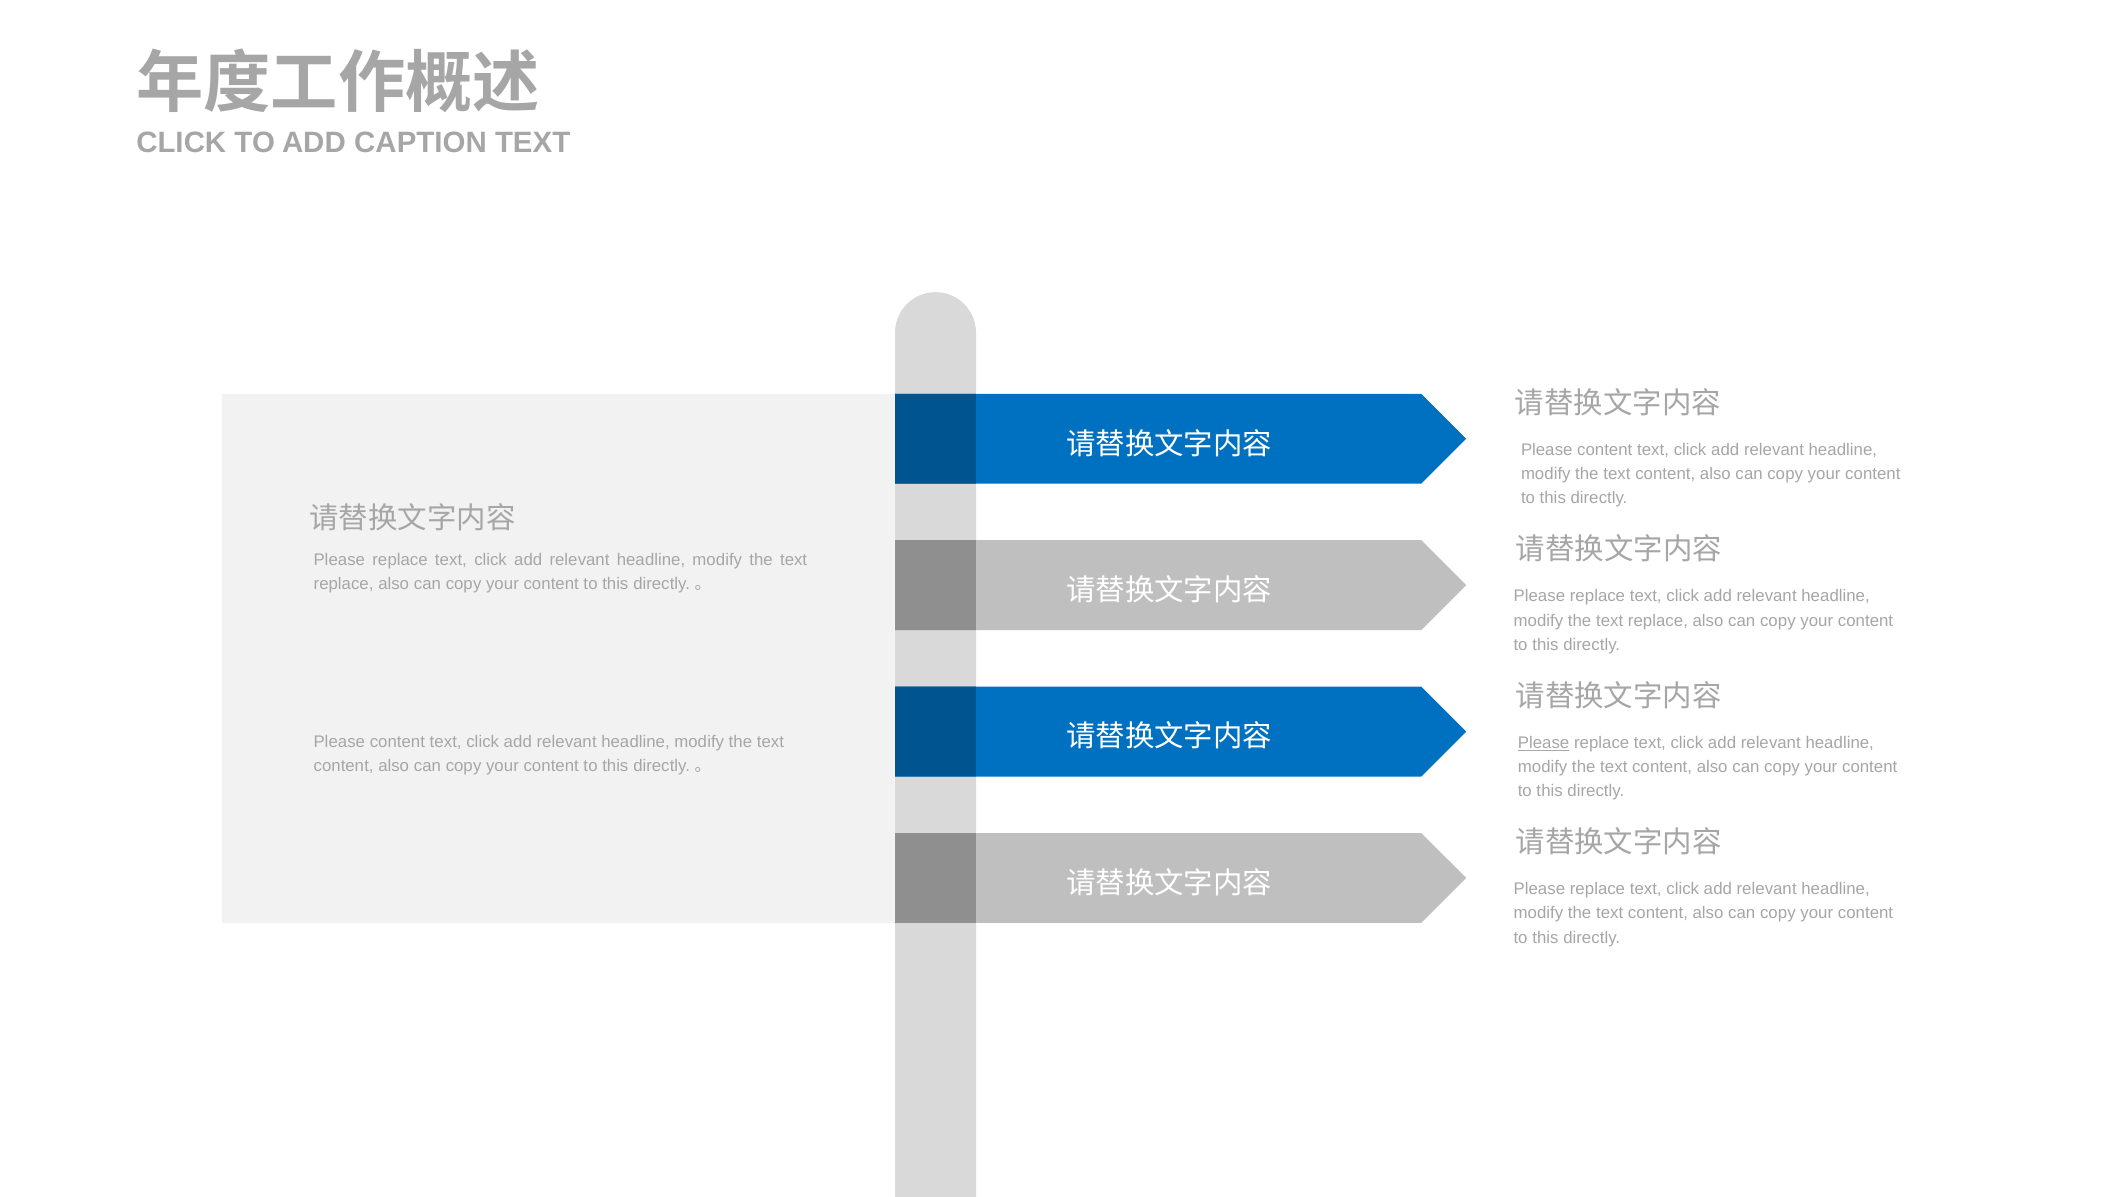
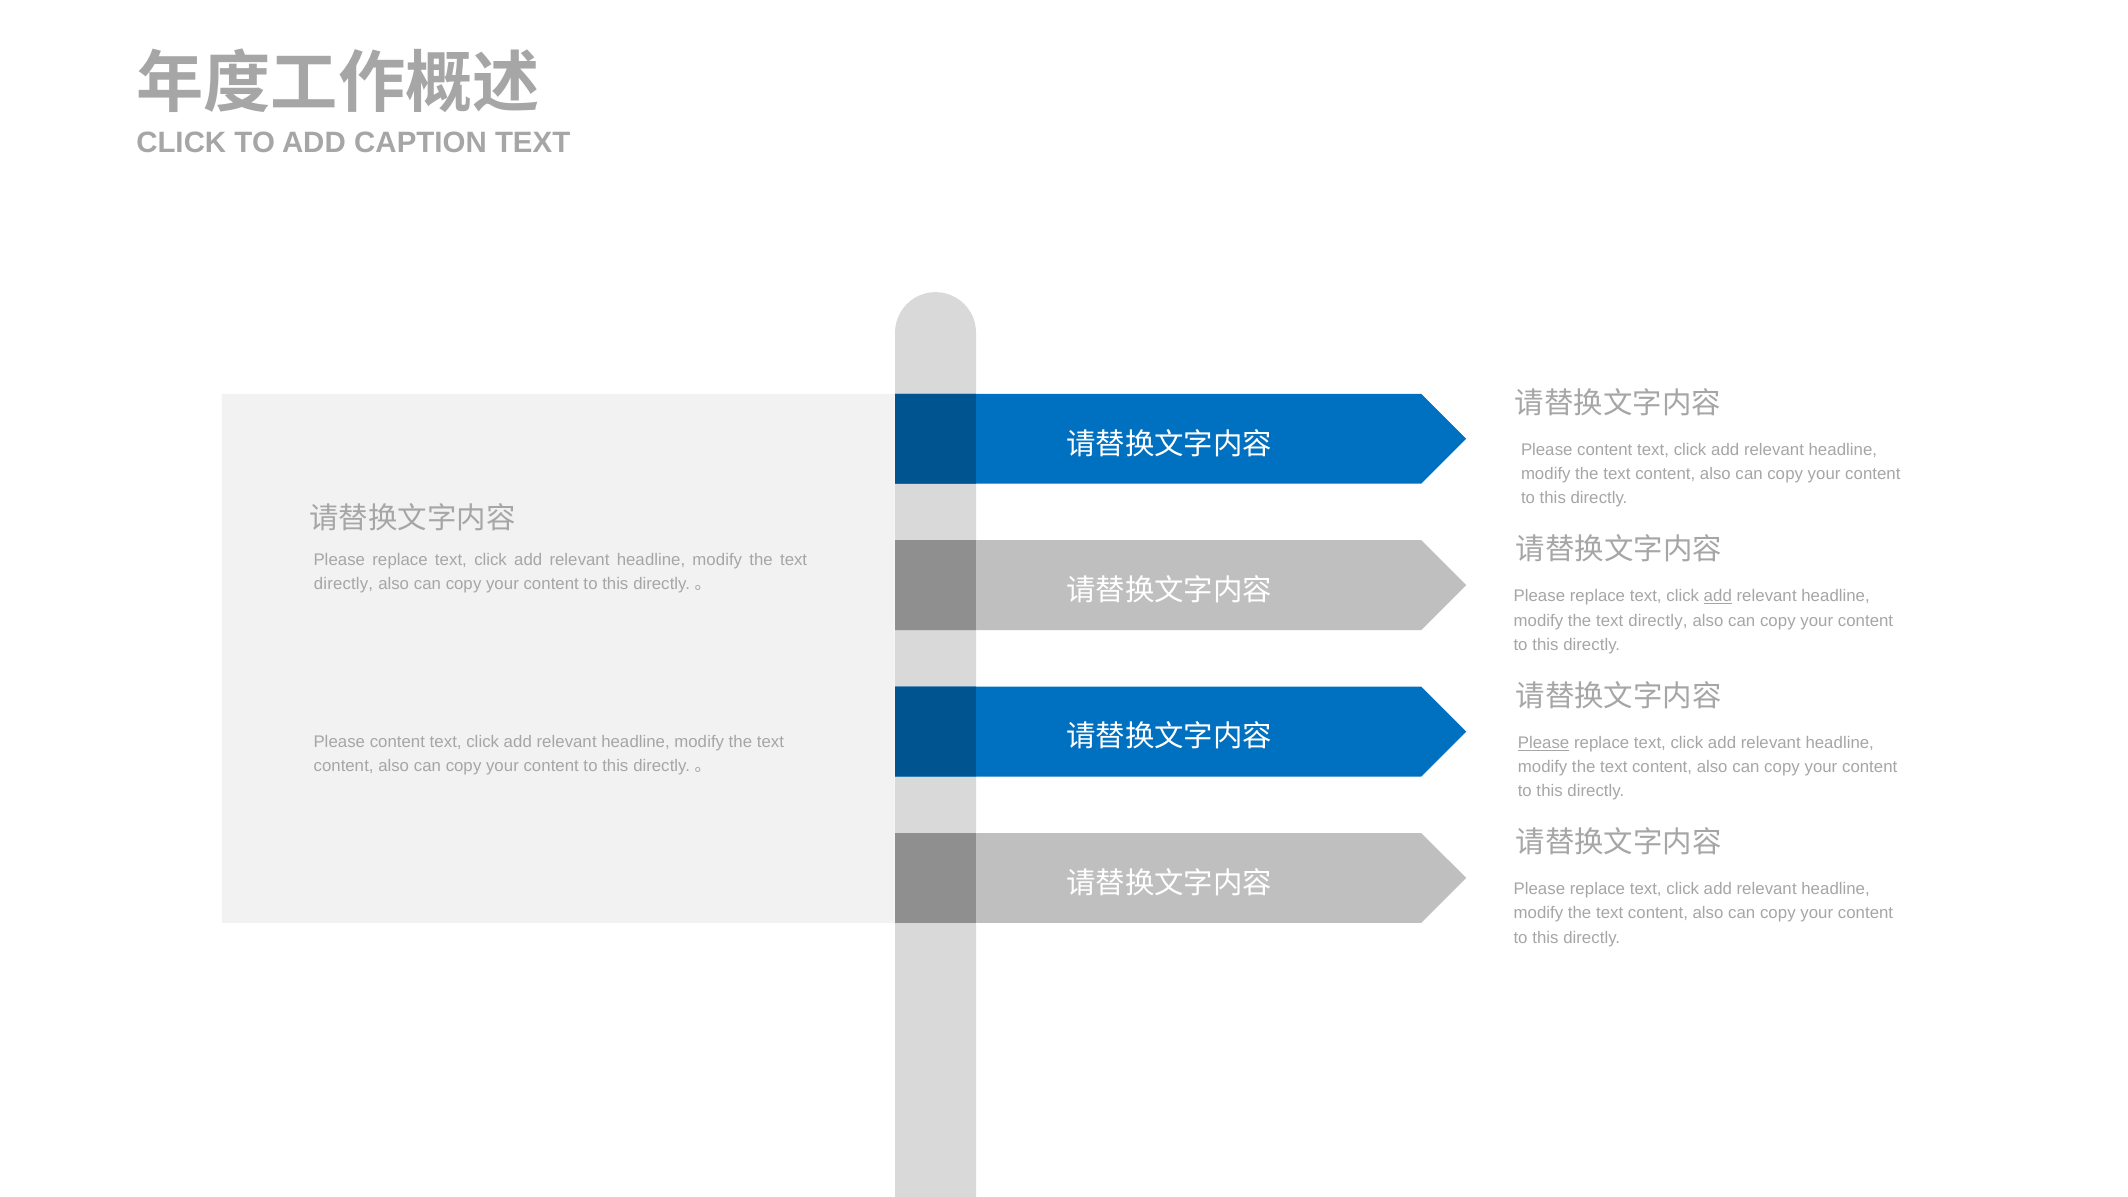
replace at (344, 584): replace -> directly
add at (1718, 596) underline: none -> present
replace at (1658, 621): replace -> directly
